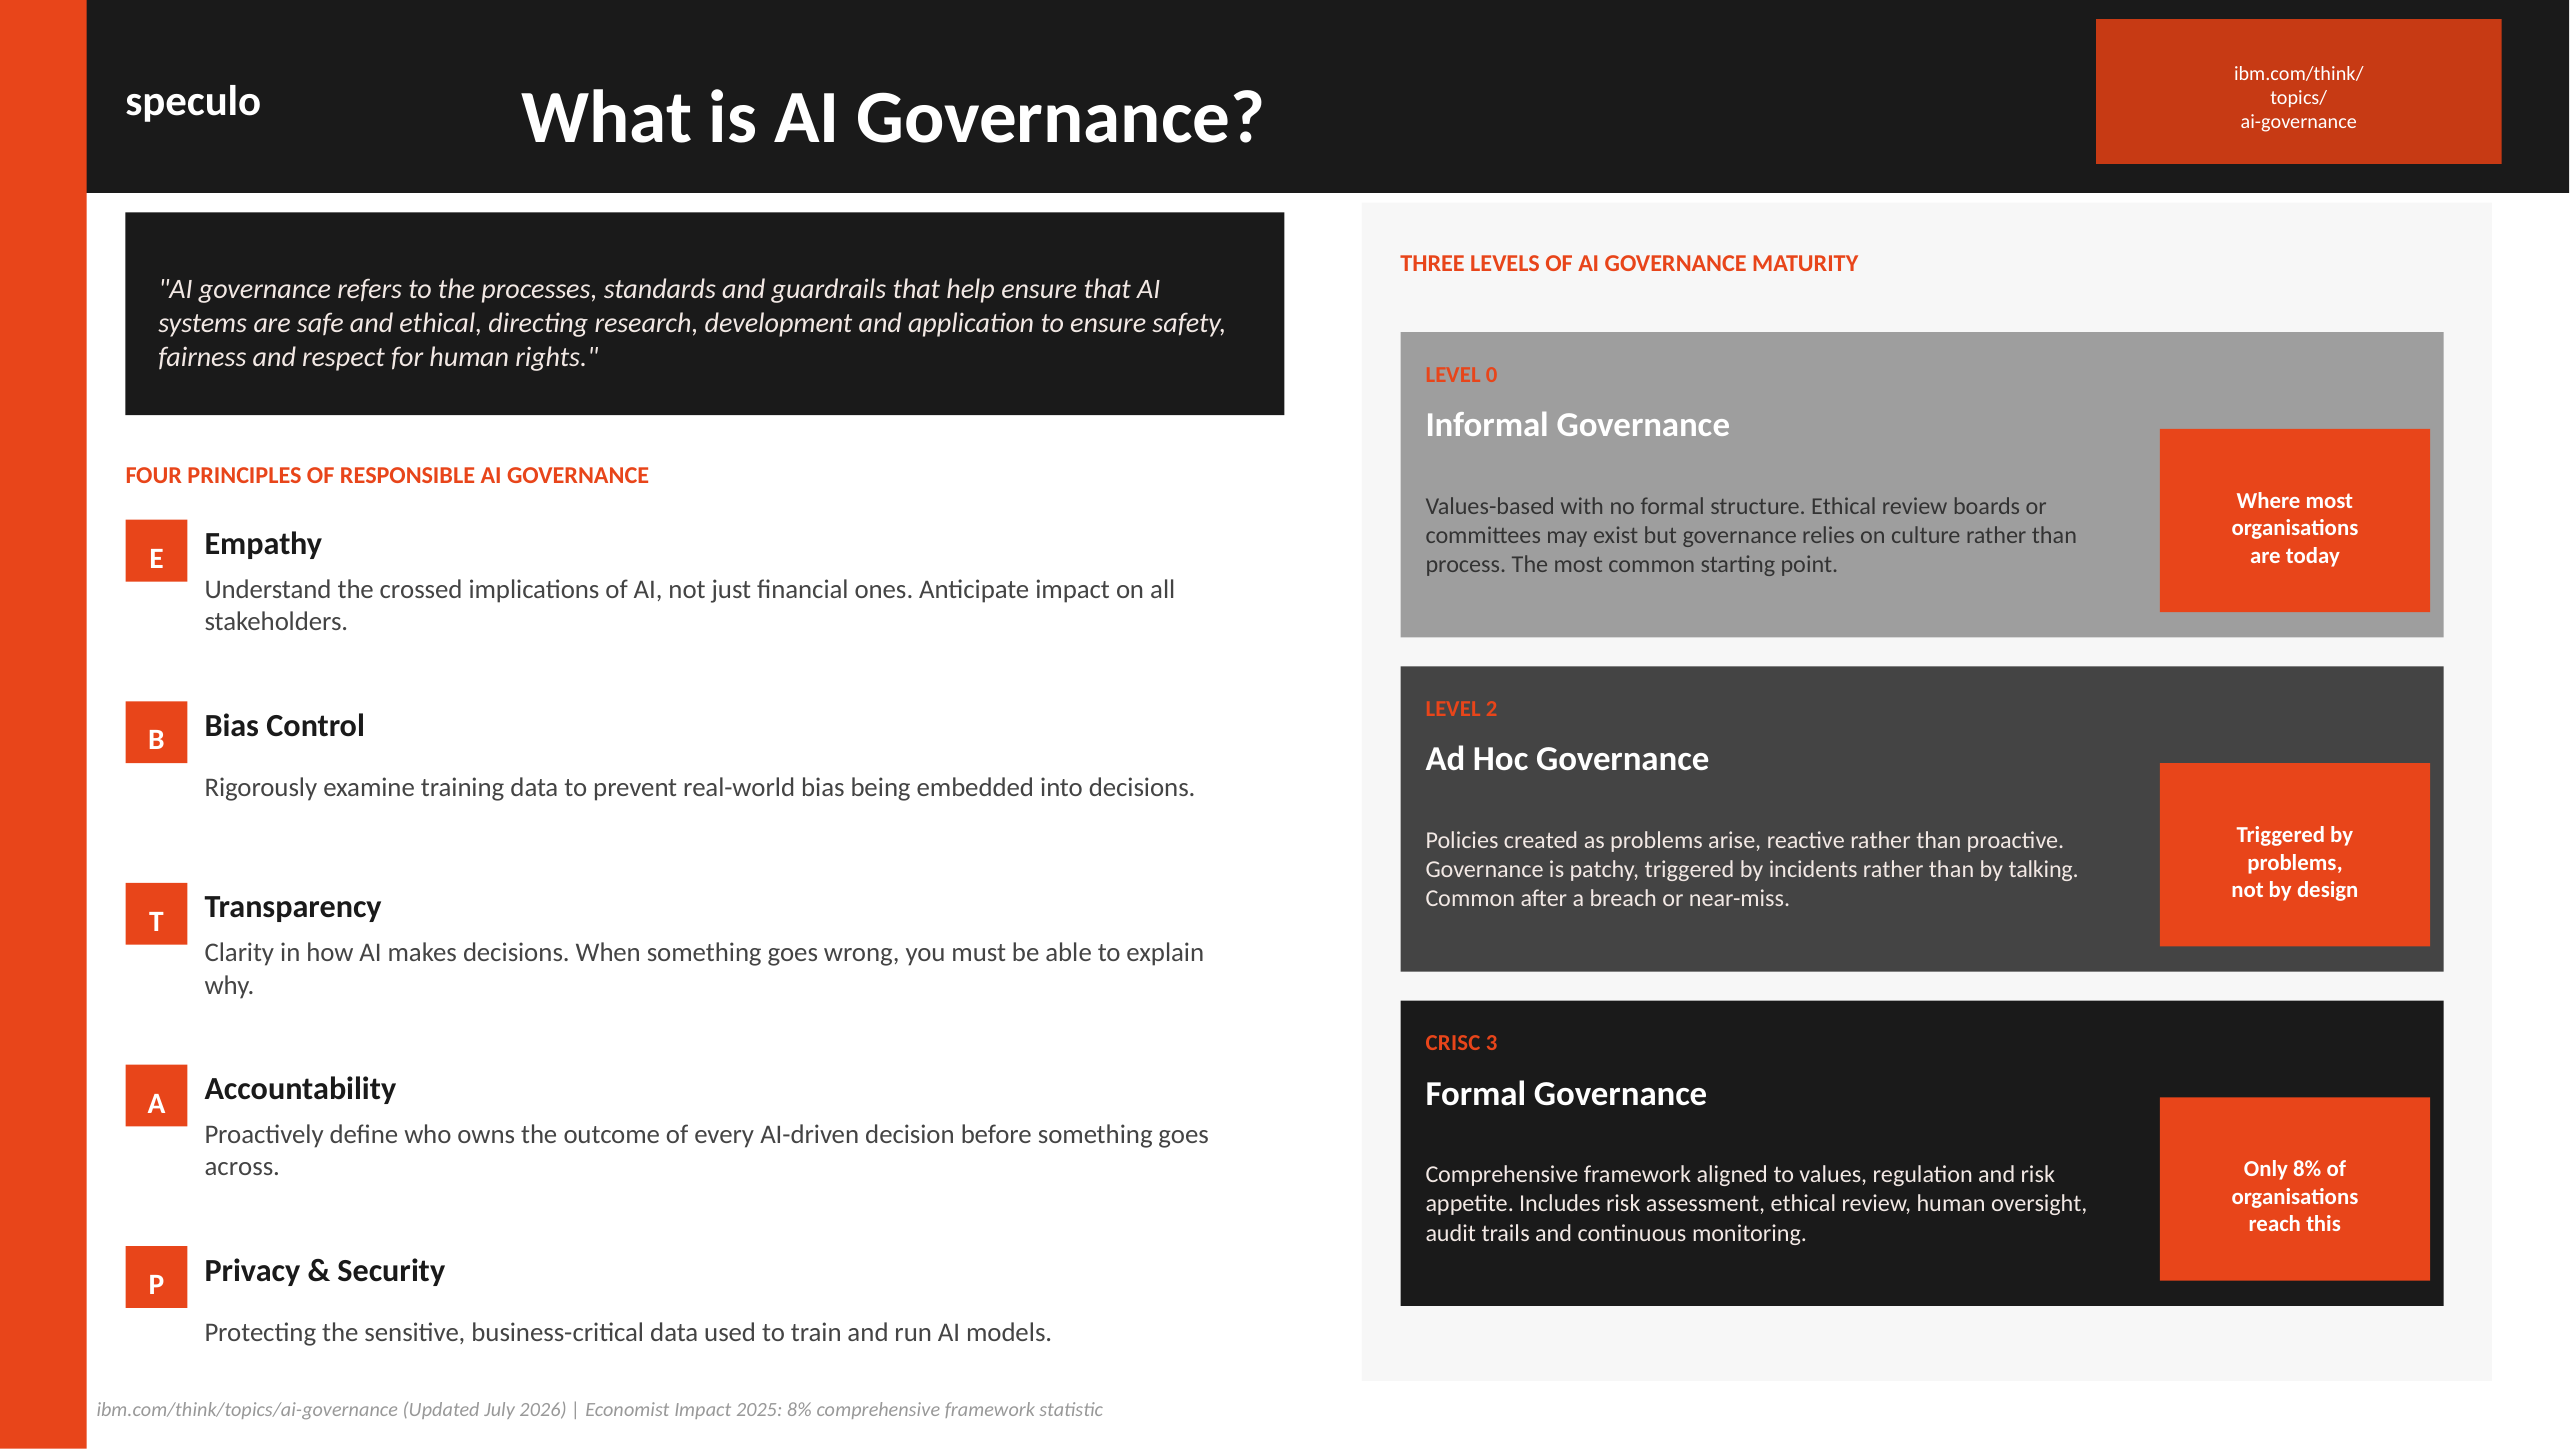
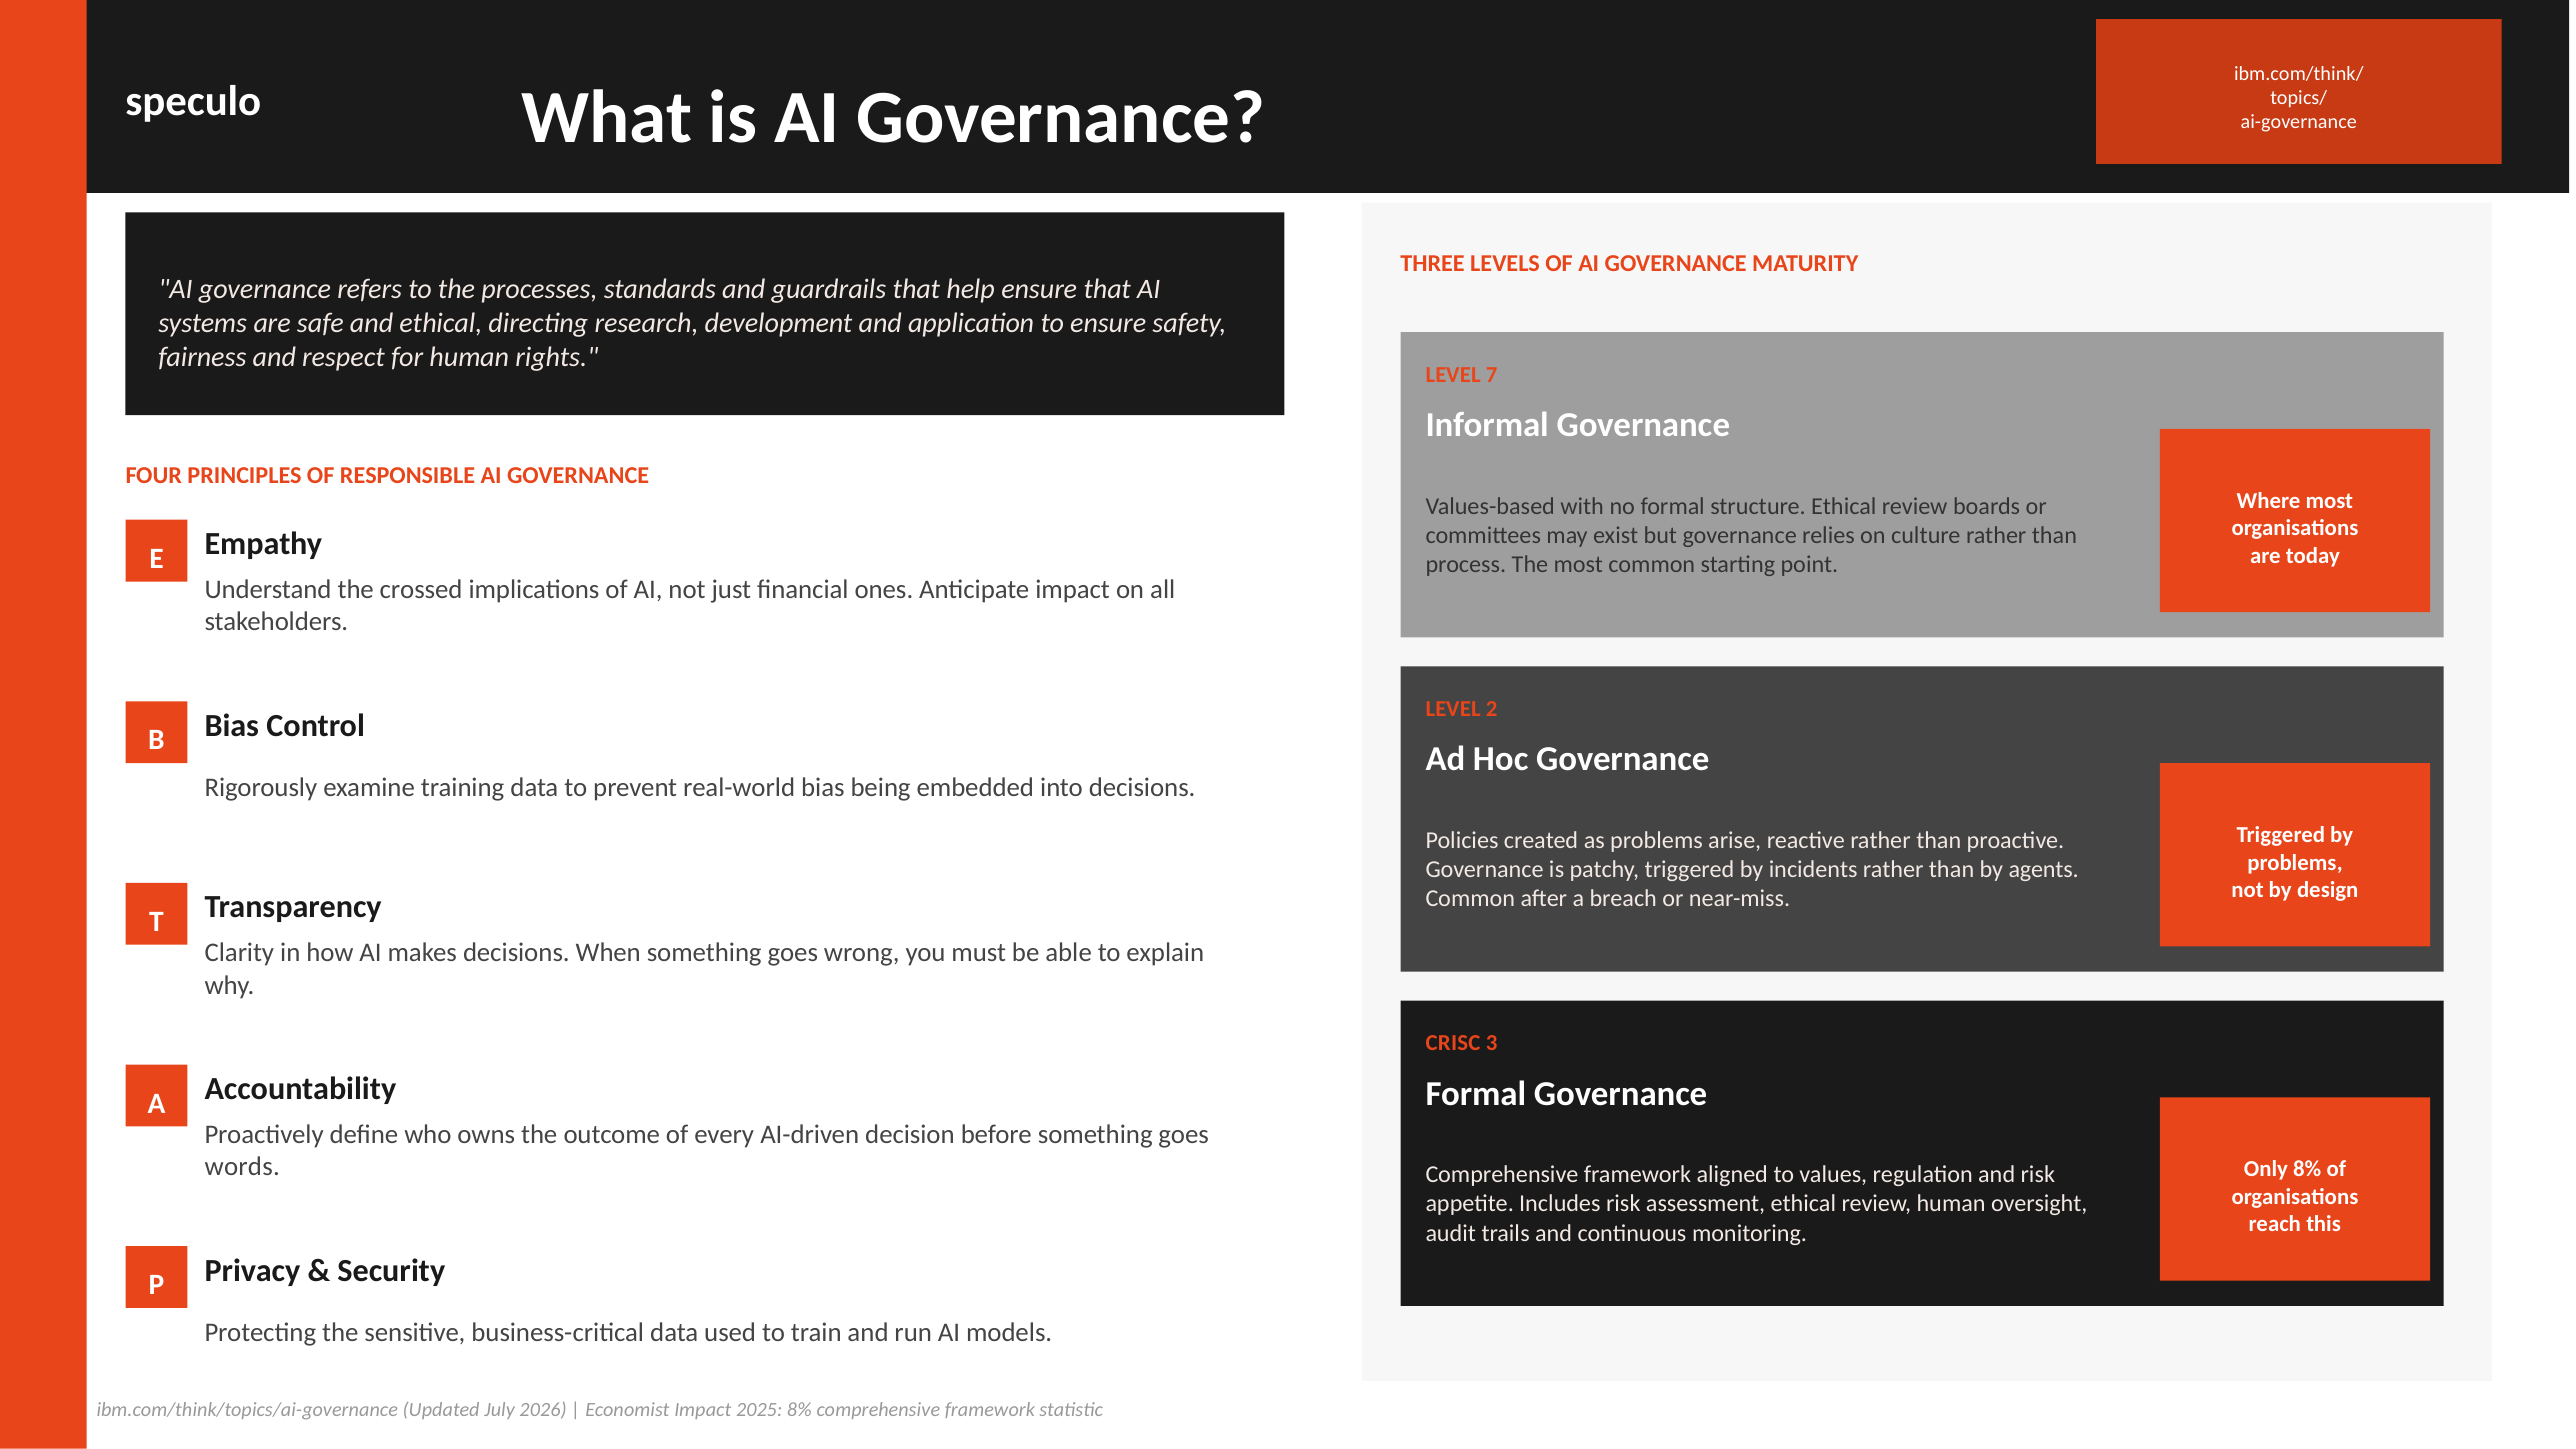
0: 0 -> 7
talking: talking -> agents
across: across -> words
